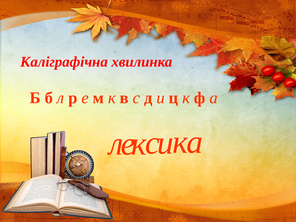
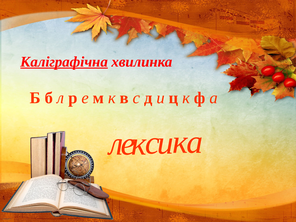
Каліграфічна underline: none -> present
